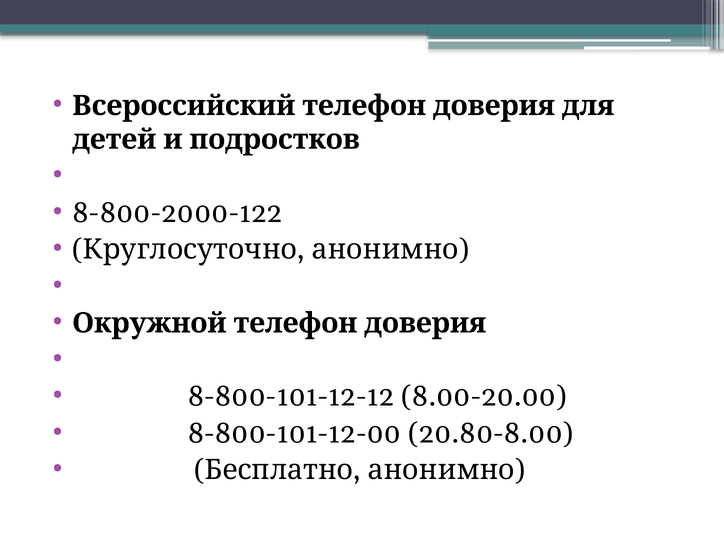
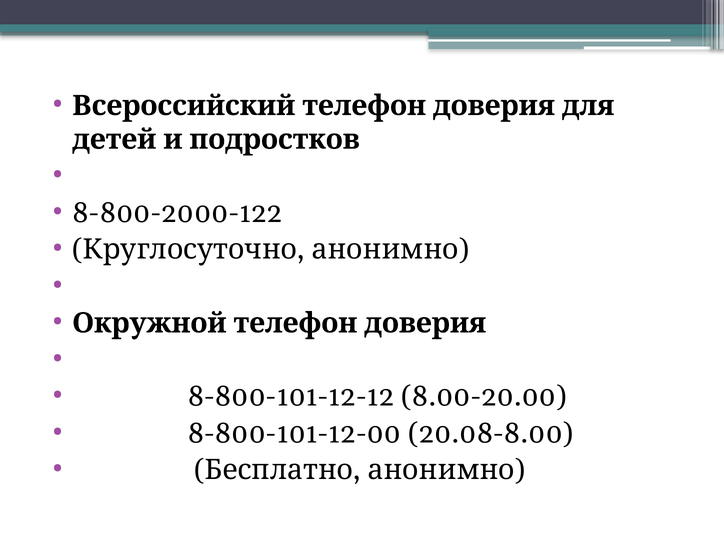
20.80-8.00: 20.80-8.00 -> 20.08-8.00
